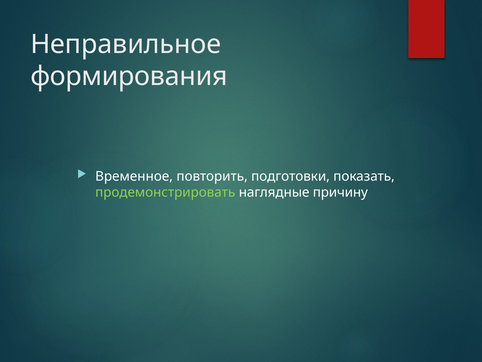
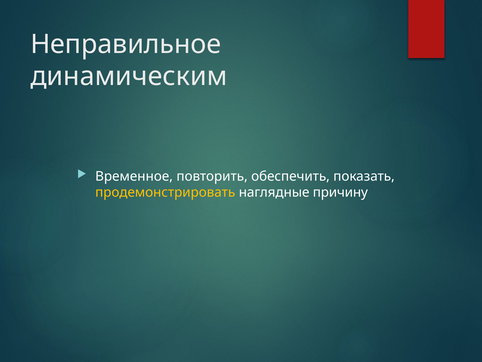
формирования: формирования -> динамическим
подготовки: подготовки -> обеспечить
продемонстрировать colour: light green -> yellow
